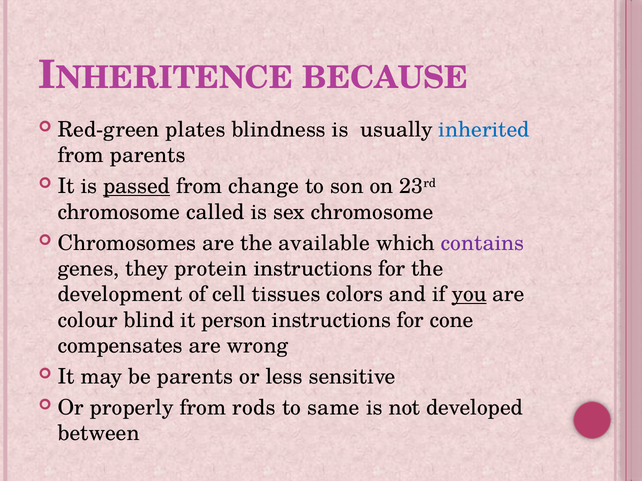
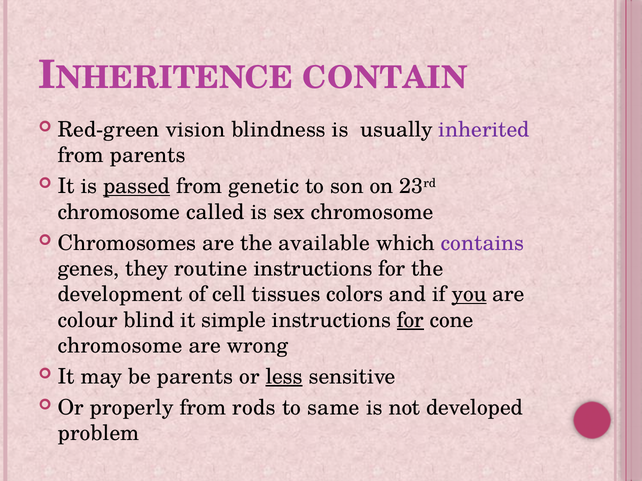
BECAUSE: BECAUSE -> CONTAIN
plates: plates -> vision
inherited colour: blue -> purple
change: change -> genetic
protein: protein -> routine
person: person -> simple
for at (410, 320) underline: none -> present
compensates at (120, 346): compensates -> chromosome
less underline: none -> present
between: between -> problem
